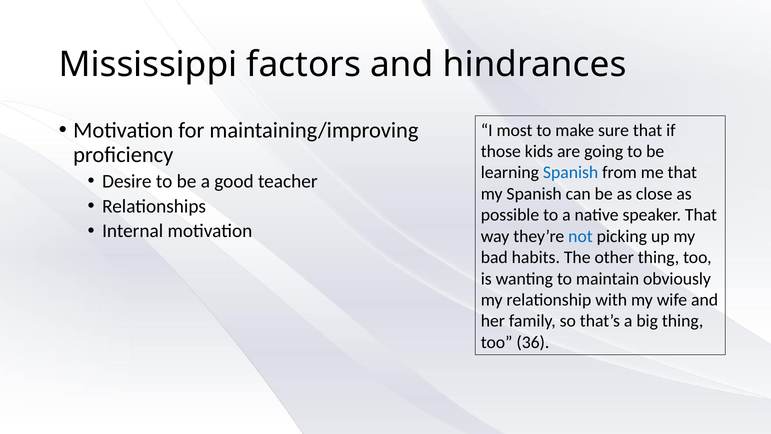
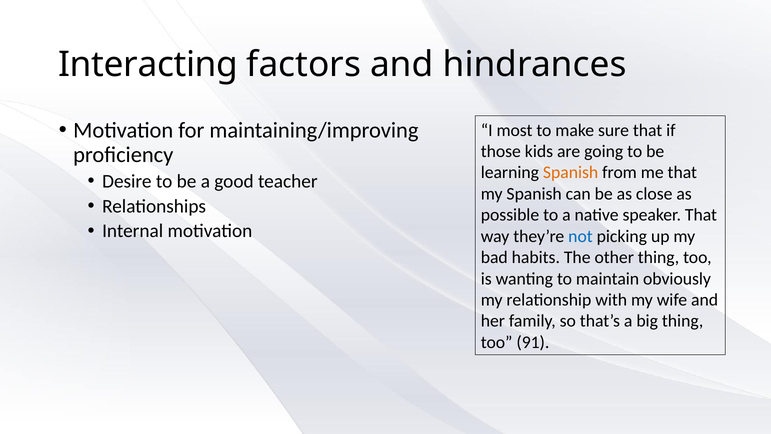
Mississippi: Mississippi -> Interacting
Spanish at (571, 173) colour: blue -> orange
36: 36 -> 91
